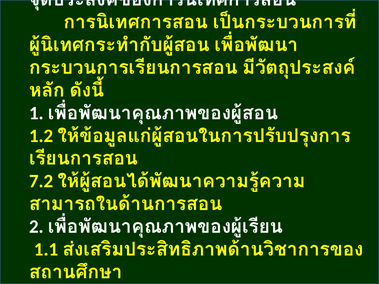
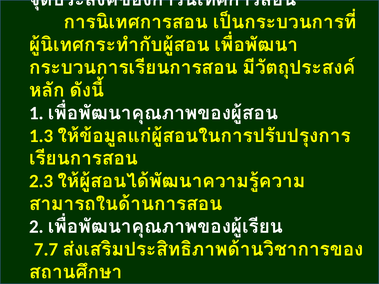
1.2: 1.2 -> 1.3
7.2: 7.2 -> 2.3
1.1: 1.1 -> 7.7
